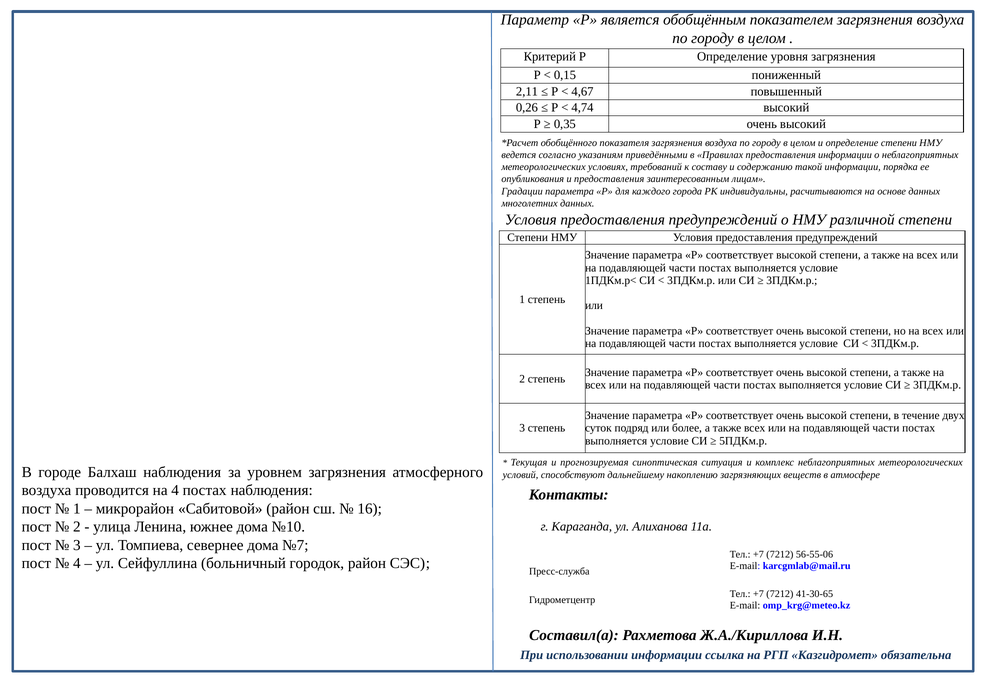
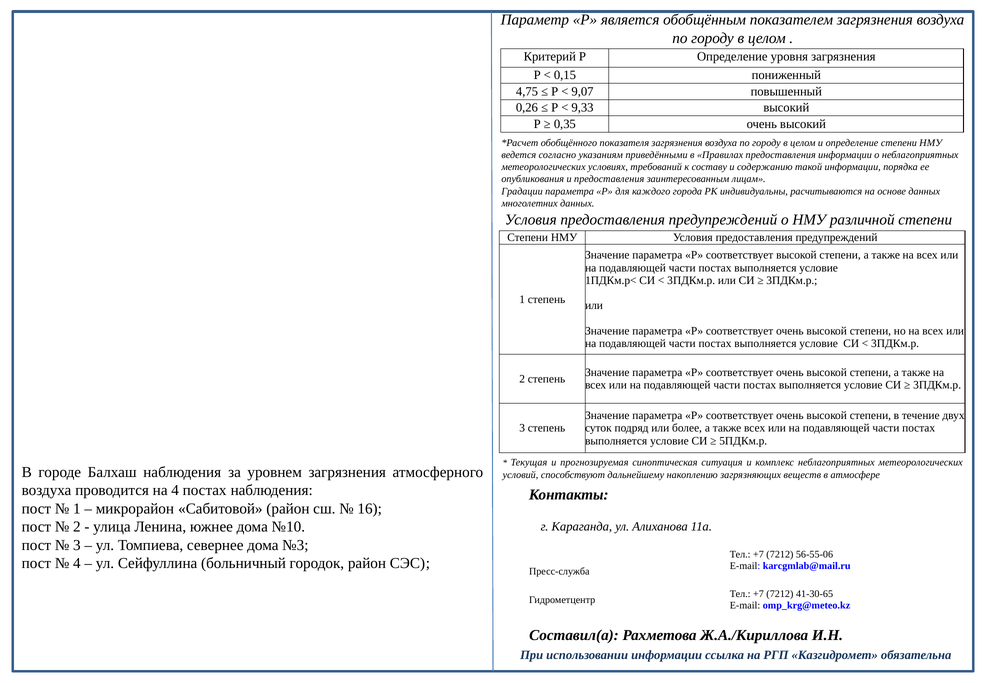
2,11: 2,11 -> 4,75
4,67: 4,67 -> 9,07
4,74: 4,74 -> 9,33
№7: №7 -> №3
